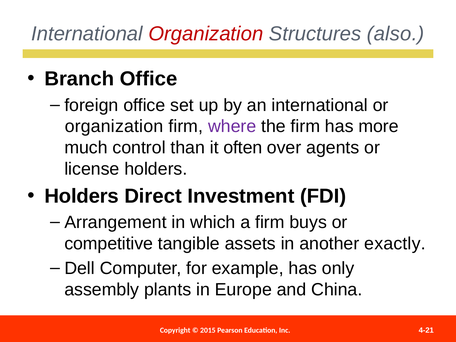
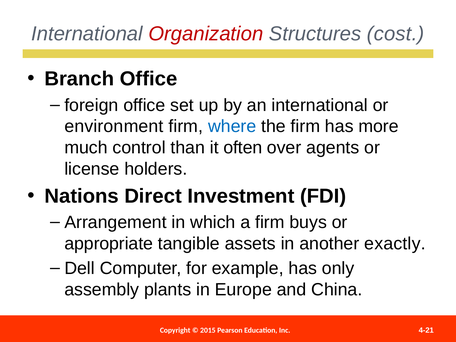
also: also -> cost
organization at (114, 126): organization -> environment
where colour: purple -> blue
Holders at (82, 196): Holders -> Nations
competitive: competitive -> appropriate
